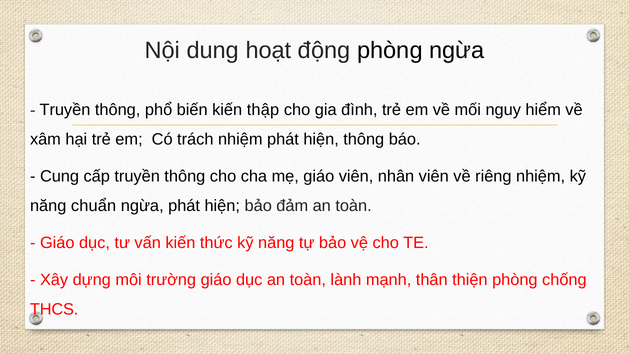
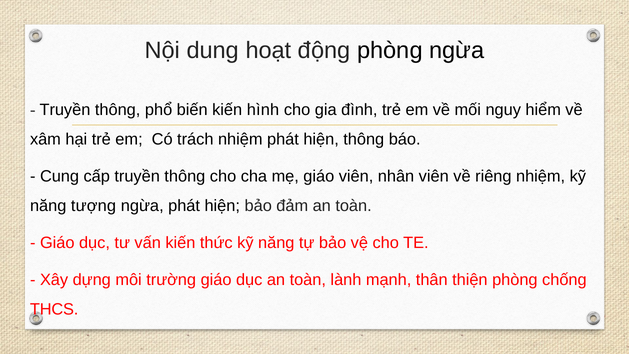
thập: thập -> hình
chuẩn: chuẩn -> tượng
